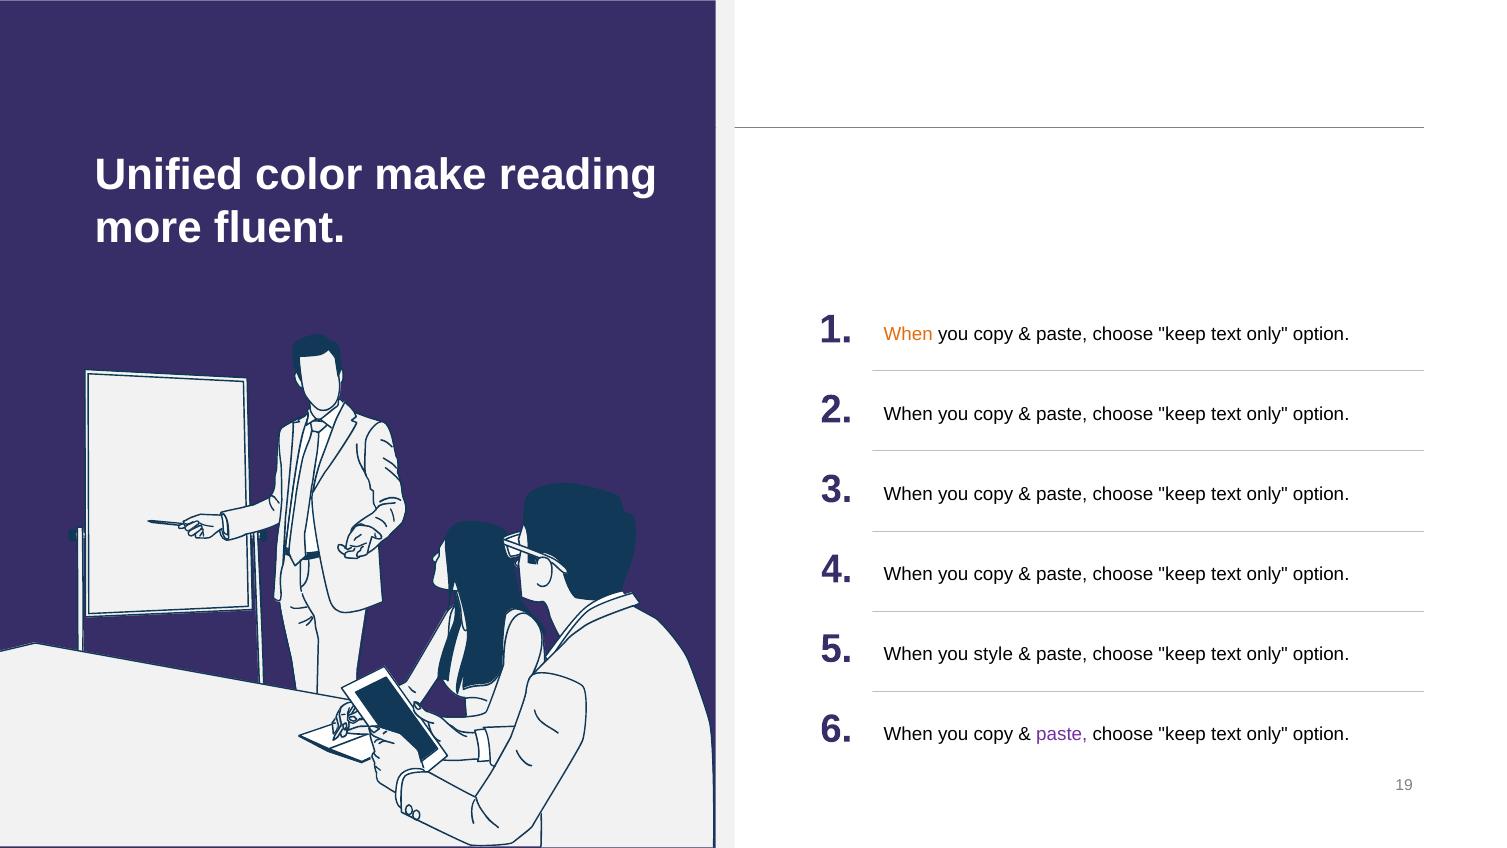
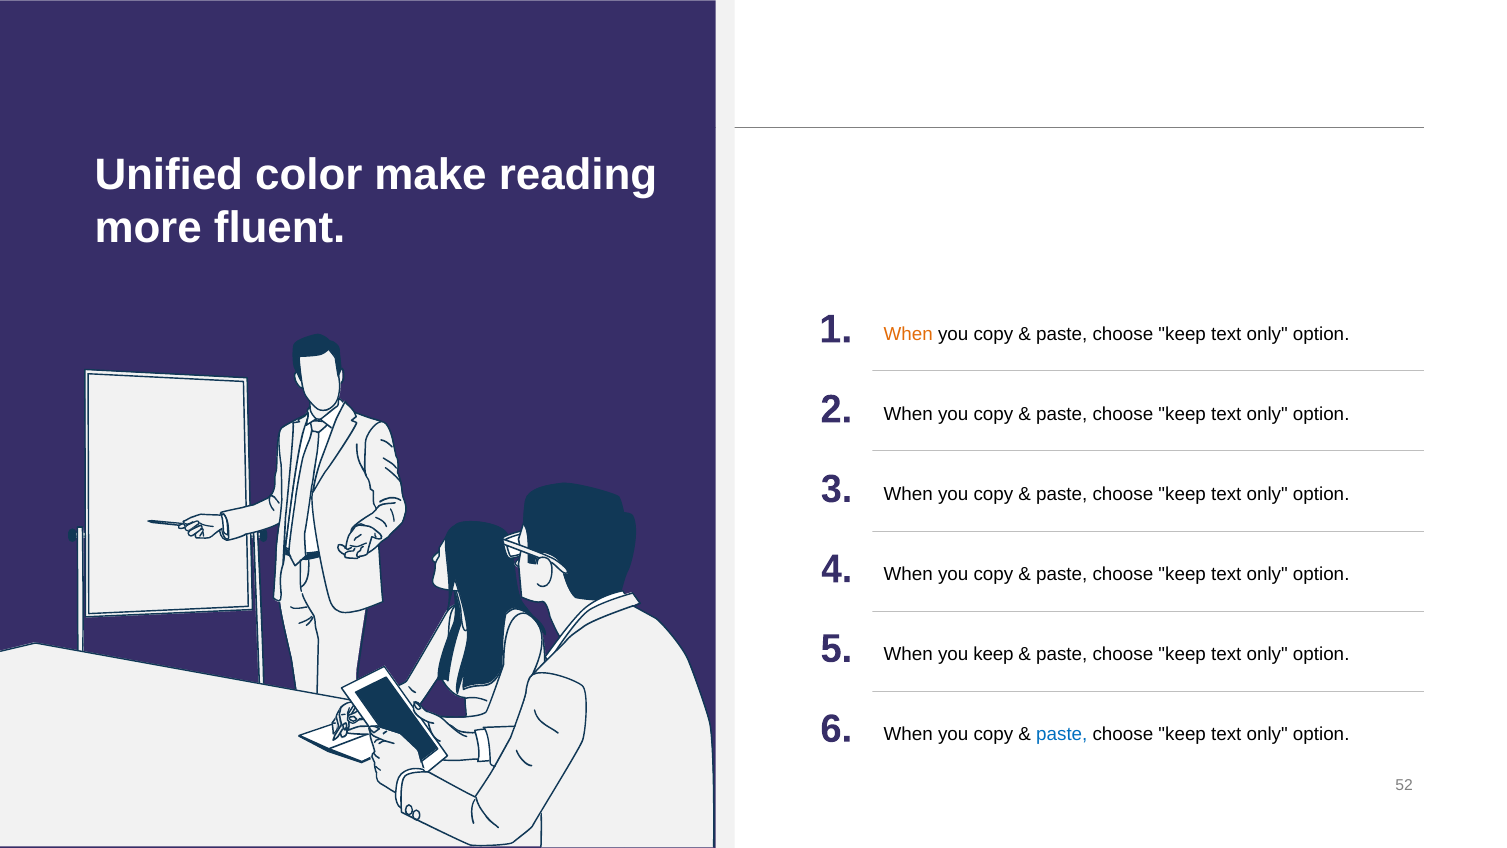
you style: style -> keep
paste at (1062, 734) colour: purple -> blue
19: 19 -> 52
